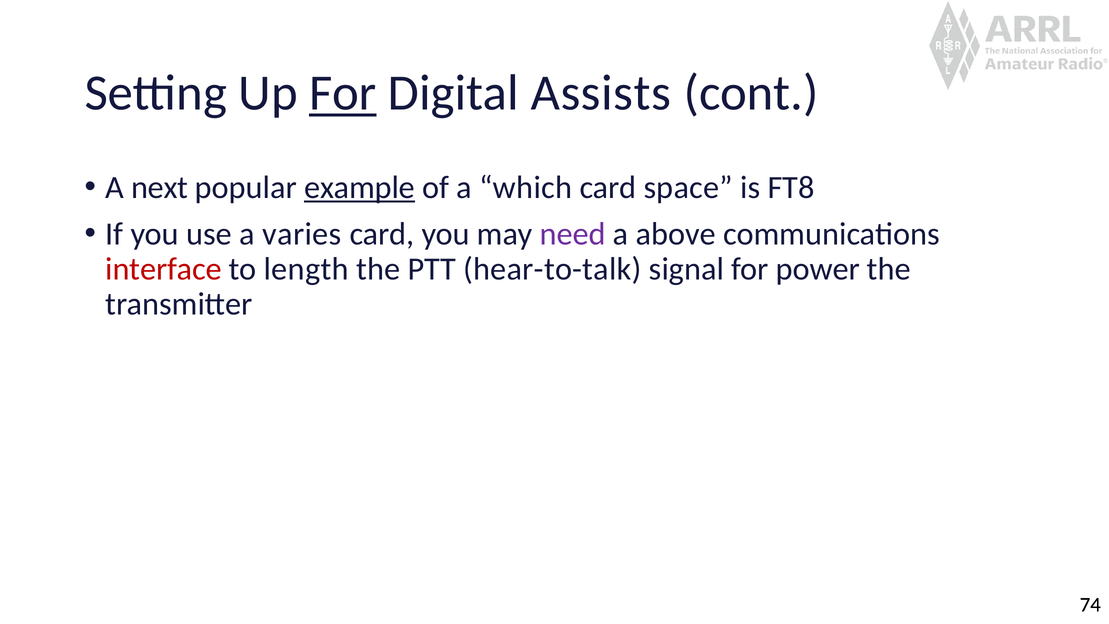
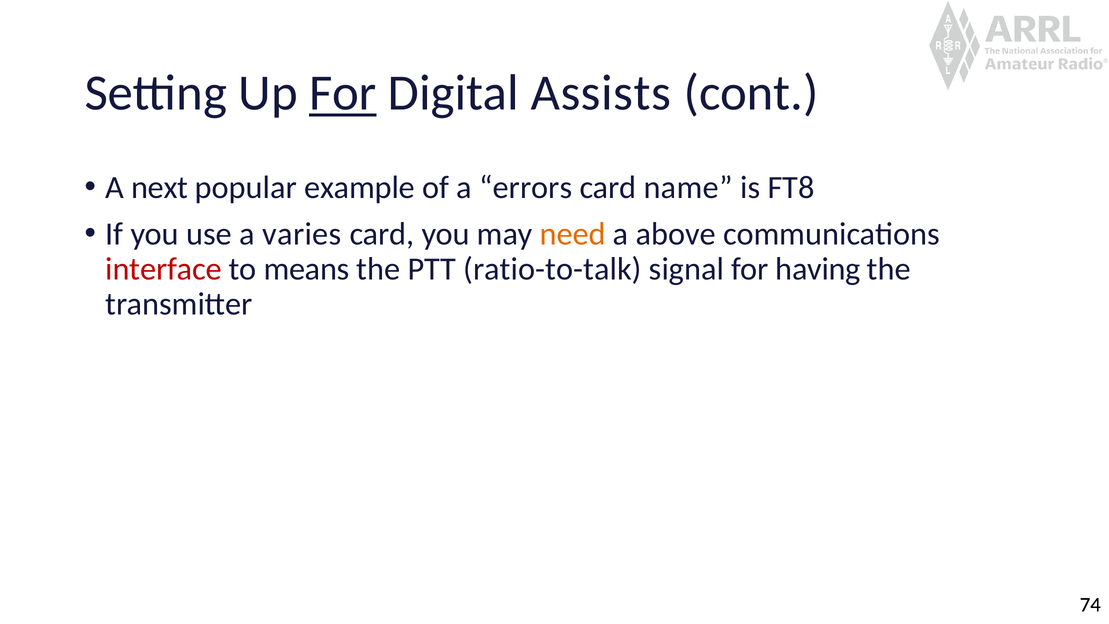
example underline: present -> none
which: which -> errors
space: space -> name
need colour: purple -> orange
length: length -> means
hear-to-talk: hear-to-talk -> ratio-to-talk
power: power -> having
